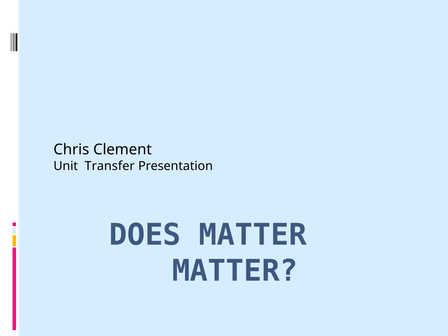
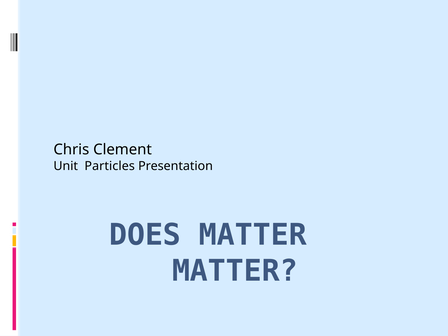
Transfer: Transfer -> Particles
